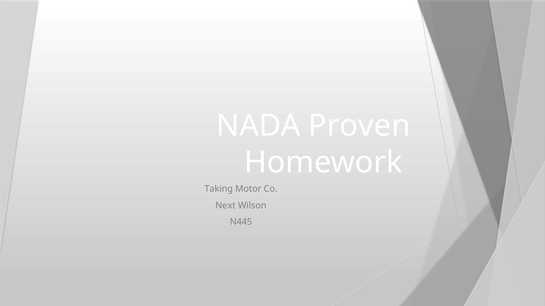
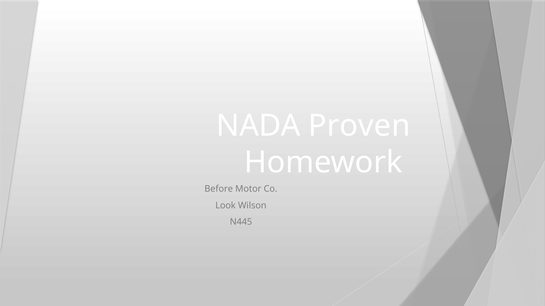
Taking: Taking -> Before
Next: Next -> Look
